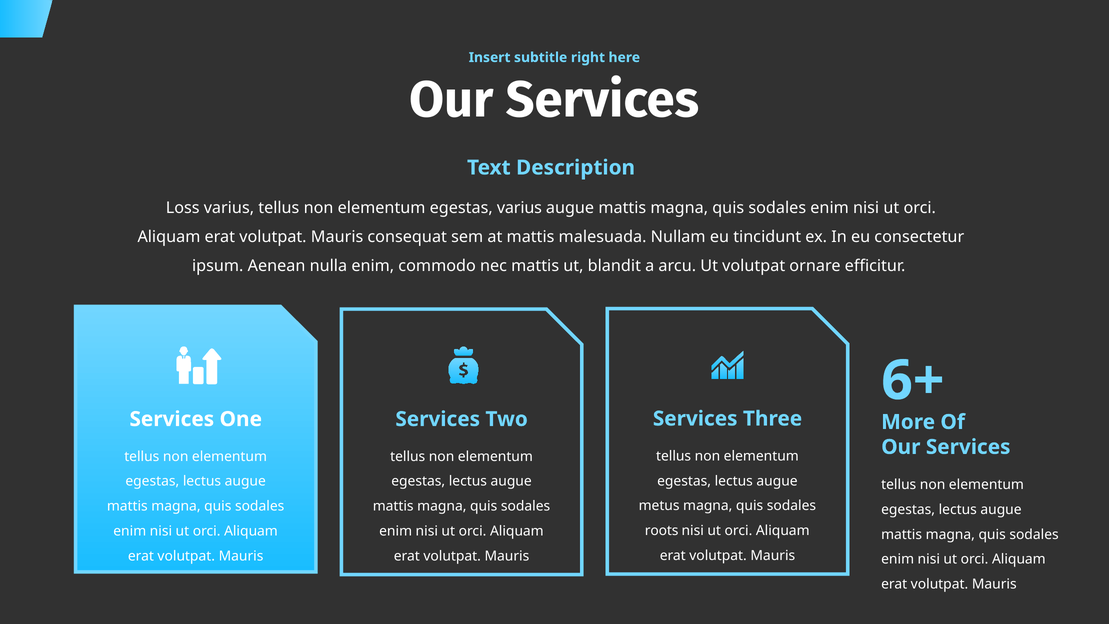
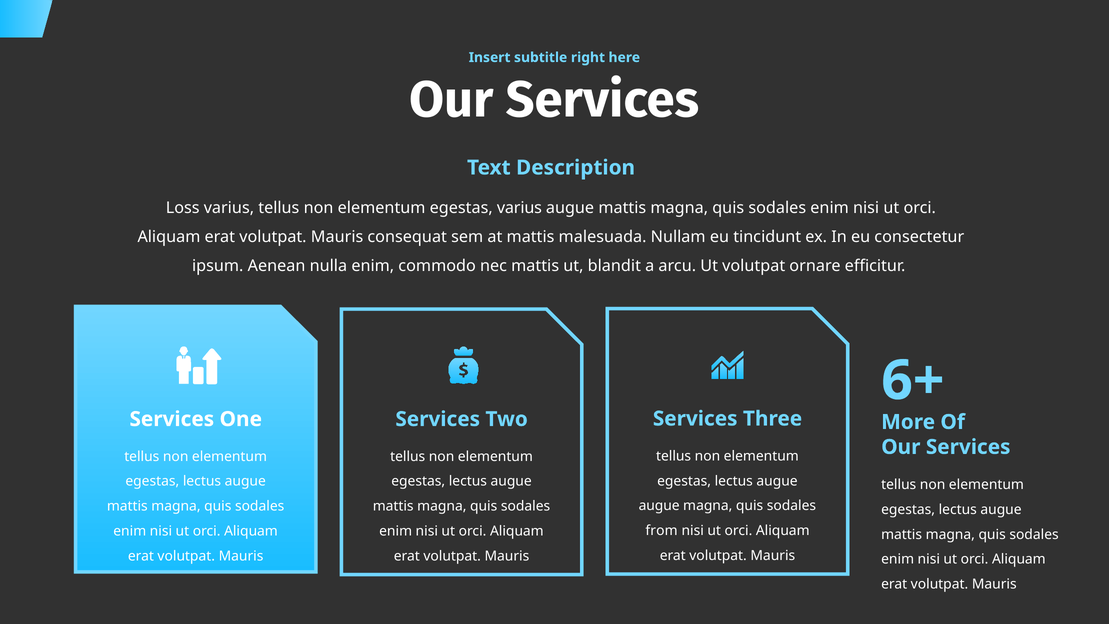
metus at (659, 506): metus -> augue
roots: roots -> from
